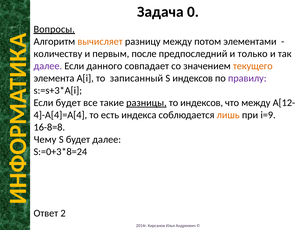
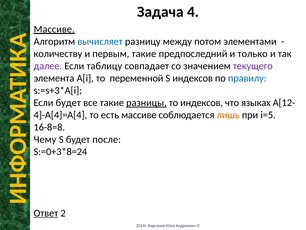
0: 0 -> 4
Вопросы at (54, 29): Вопросы -> Массиве
вычисляет colour: orange -> blue
первым после: после -> такие
данного: данного -> таблицу
текущего colour: orange -> purple
записанный: записанный -> переменной
правилу colour: purple -> blue
что между: между -> языках
есть индекса: индекса -> массиве
i=9: i=9 -> i=5
будет далее: далее -> после
Ответ underline: none -> present
